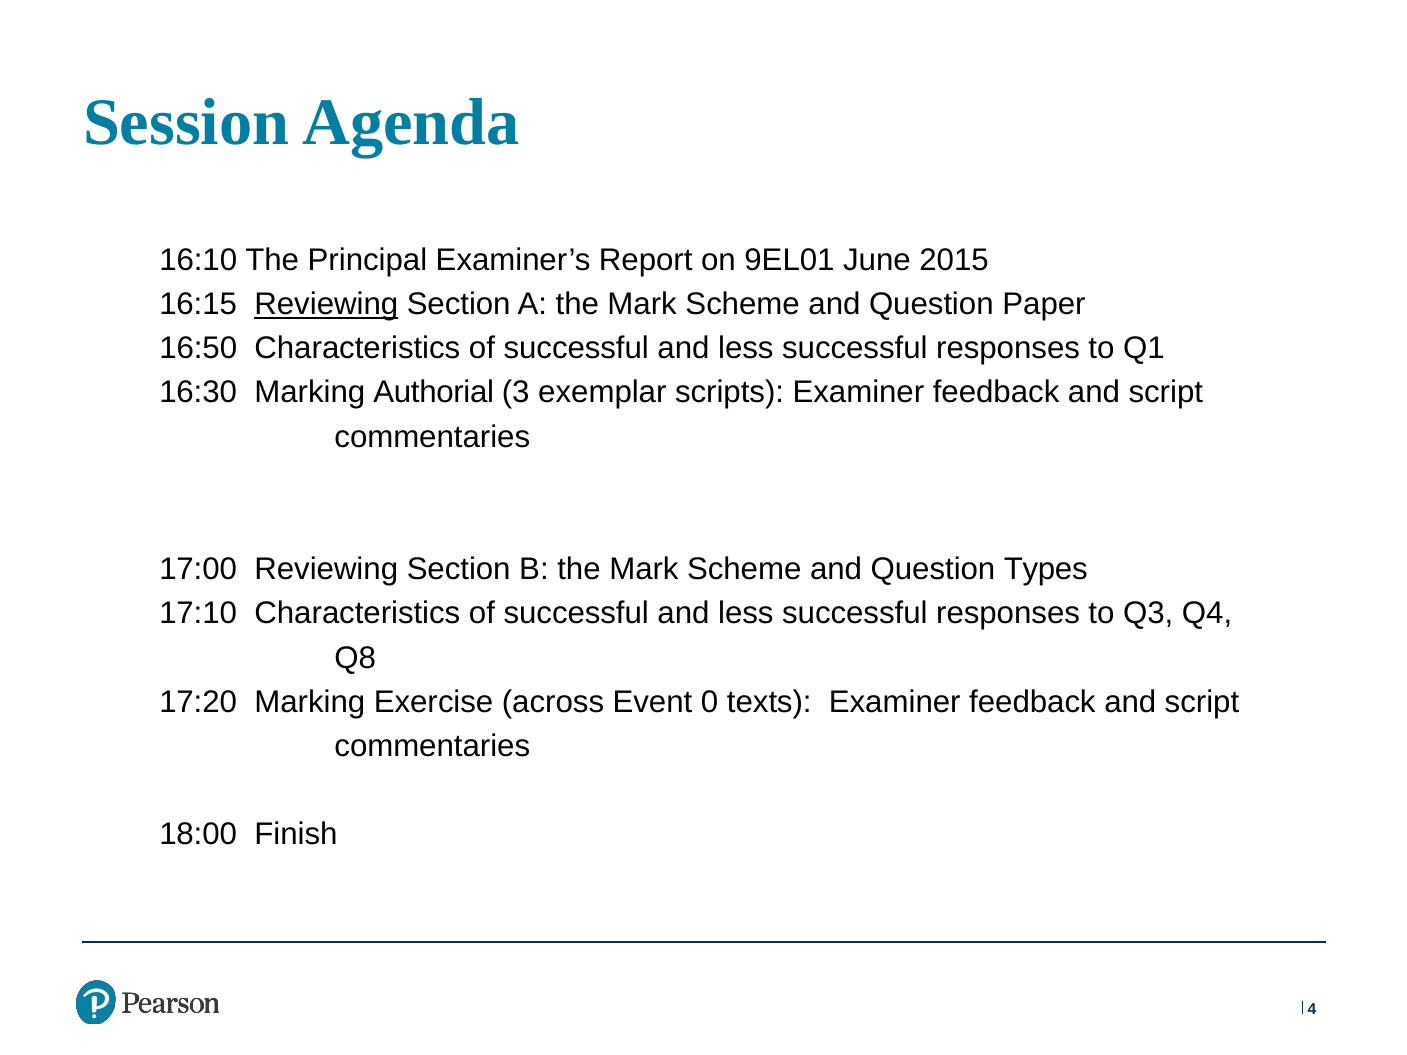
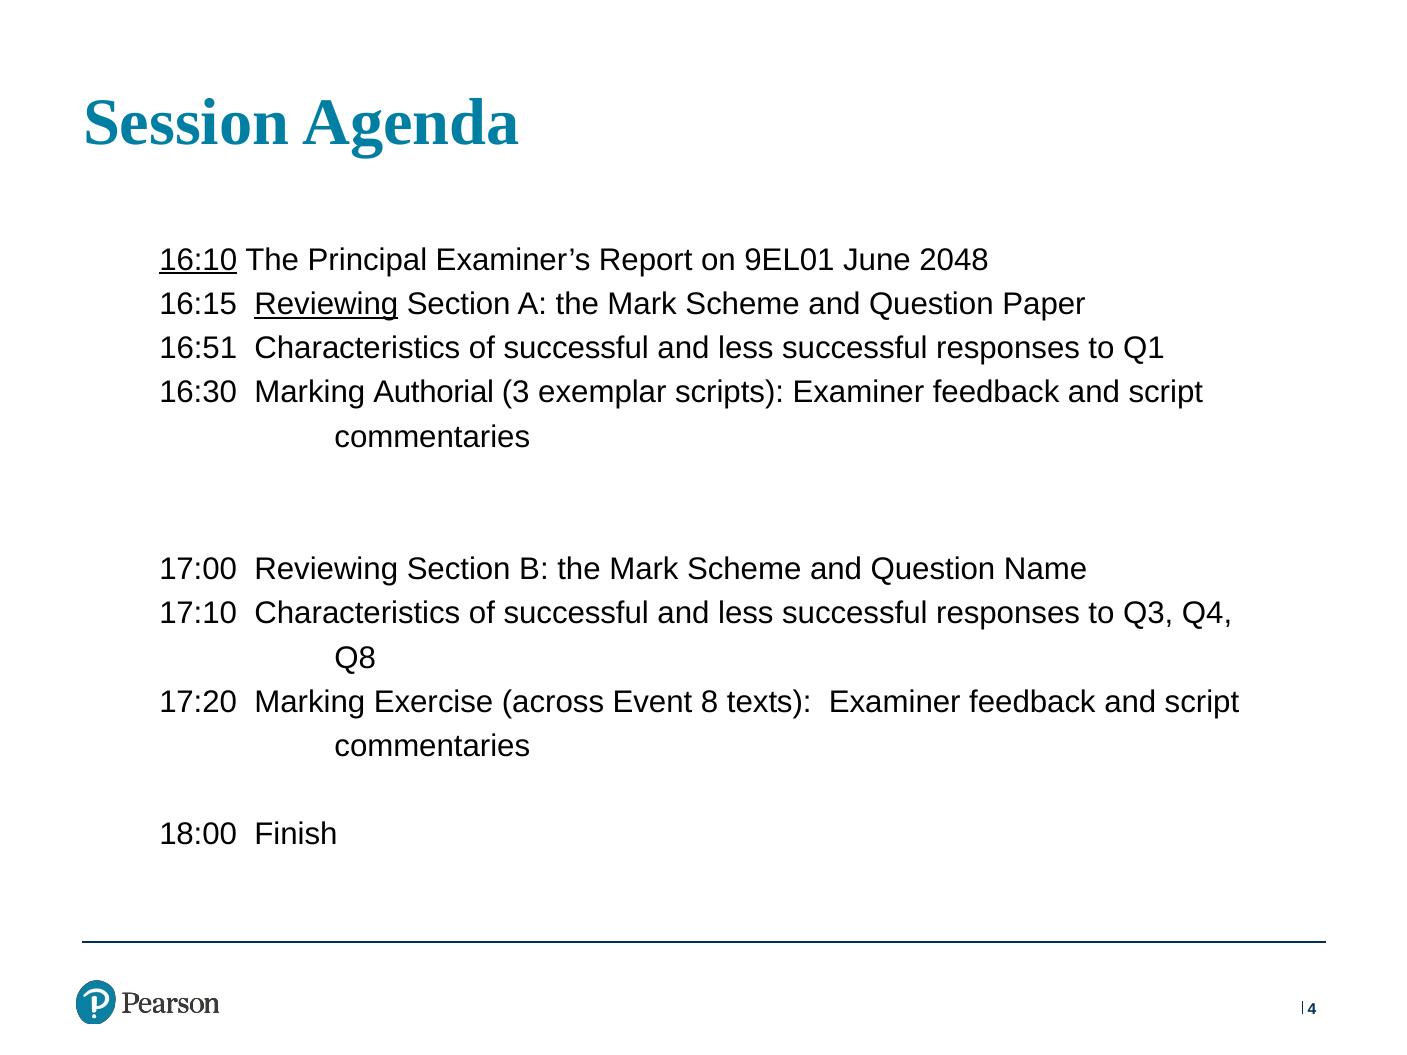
16:10 underline: none -> present
2015: 2015 -> 2048
16:50: 16:50 -> 16:51
Types: Types -> Name
0: 0 -> 8
